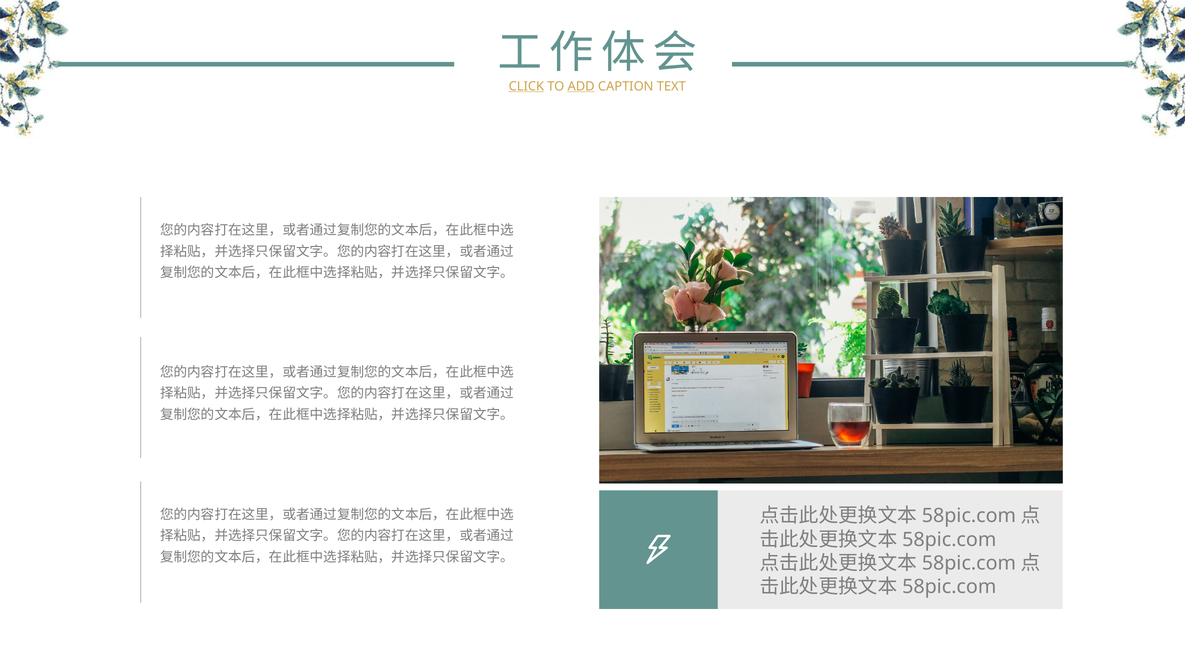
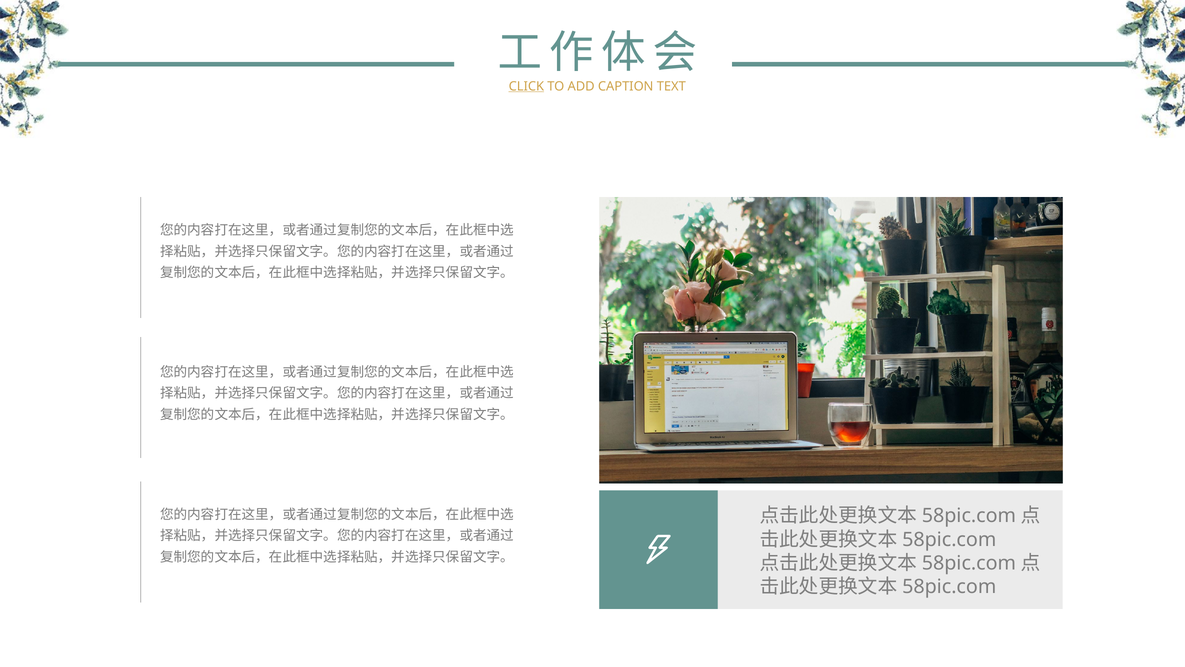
ADD underline: present -> none
